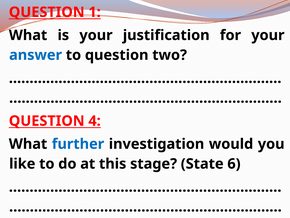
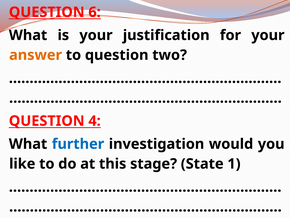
1: 1 -> 6
answer colour: blue -> orange
6: 6 -> 1
